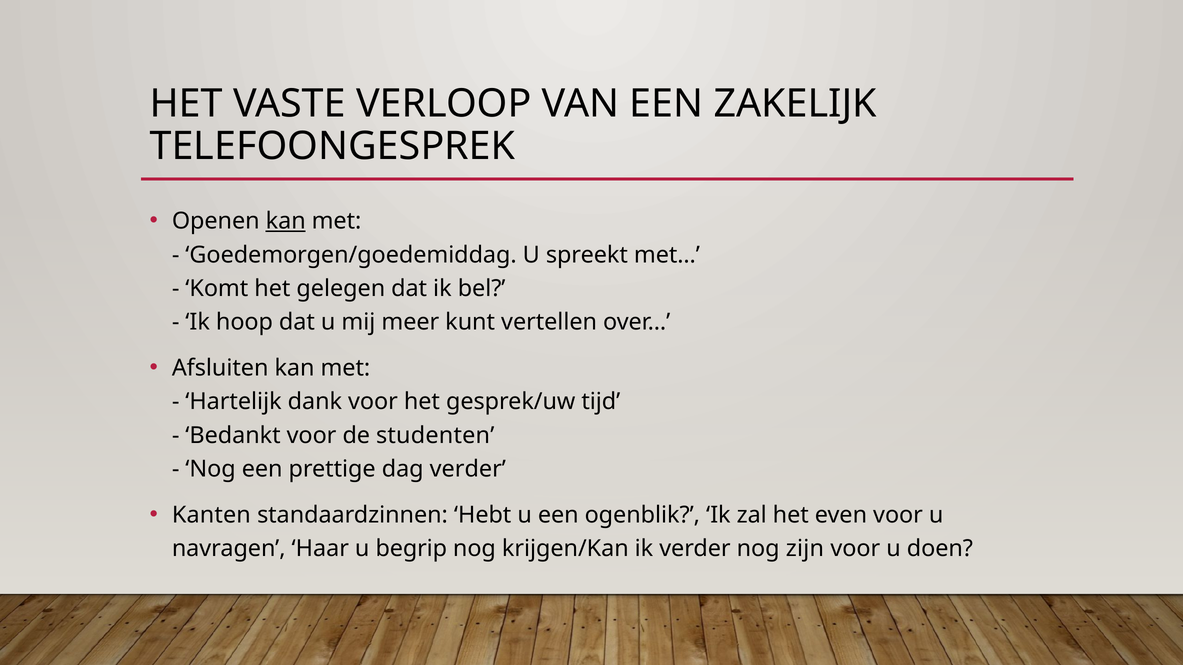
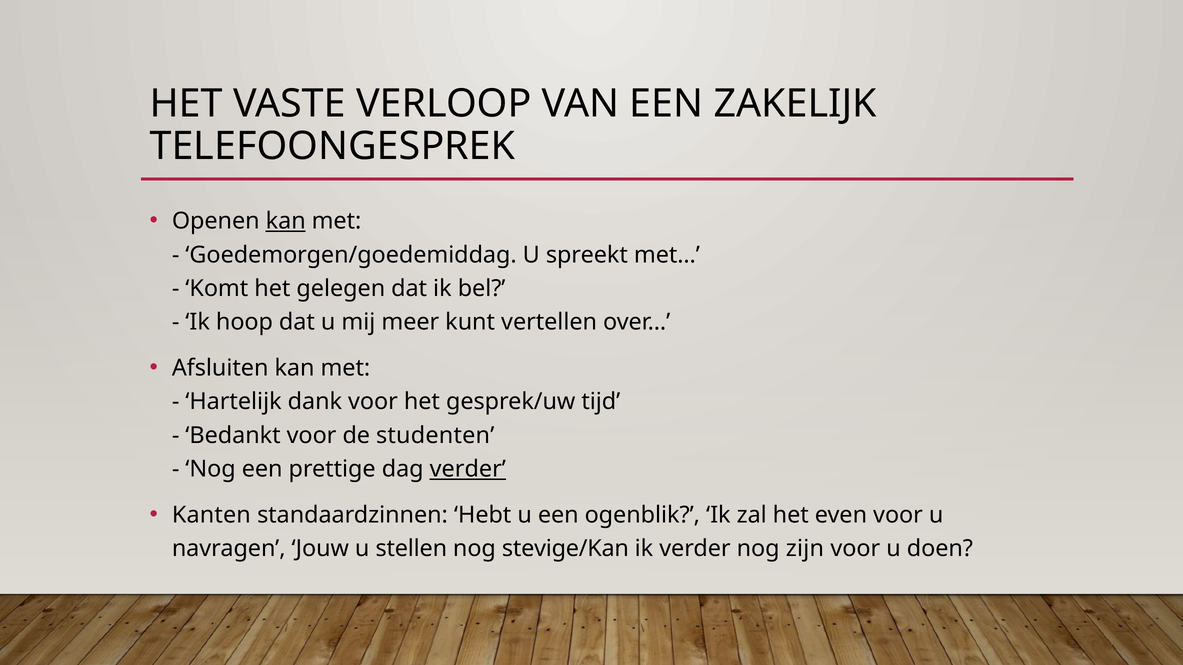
verder at (468, 469) underline: none -> present
Haar: Haar -> Jouw
begrip: begrip -> stellen
krijgen/Kan: krijgen/Kan -> stevige/Kan
